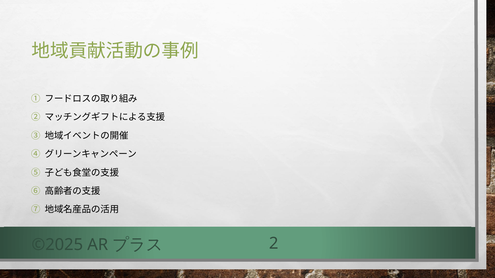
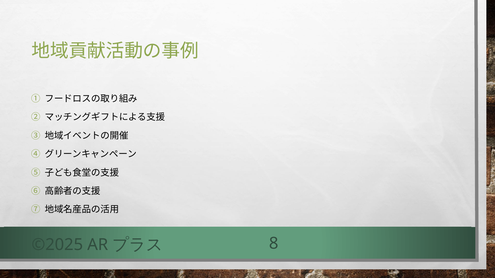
2: 2 -> 8
